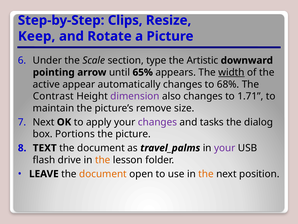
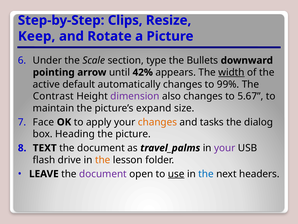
Artistic: Artistic -> Bullets
65%: 65% -> 42%
appear: appear -> default
68%: 68% -> 99%
1.71: 1.71 -> 5.67
remove: remove -> expand
Next at (44, 122): Next -> Face
changes at (157, 122) colour: purple -> orange
Portions: Portions -> Heading
document at (103, 174) colour: orange -> purple
use underline: none -> present
the at (206, 174) colour: orange -> blue
position: position -> headers
